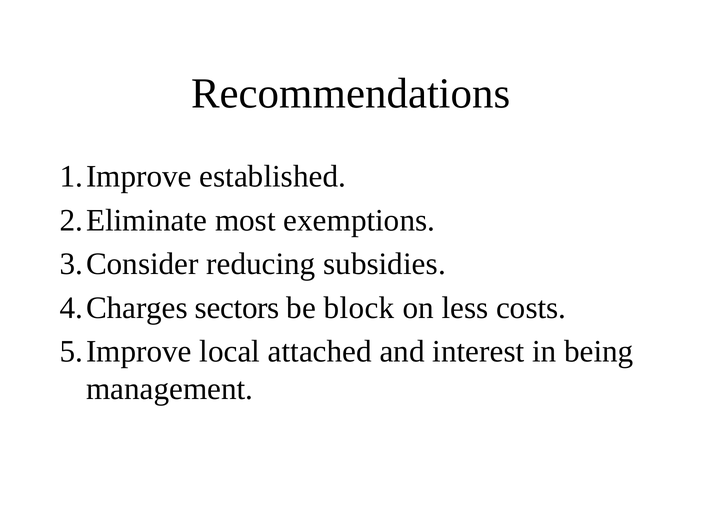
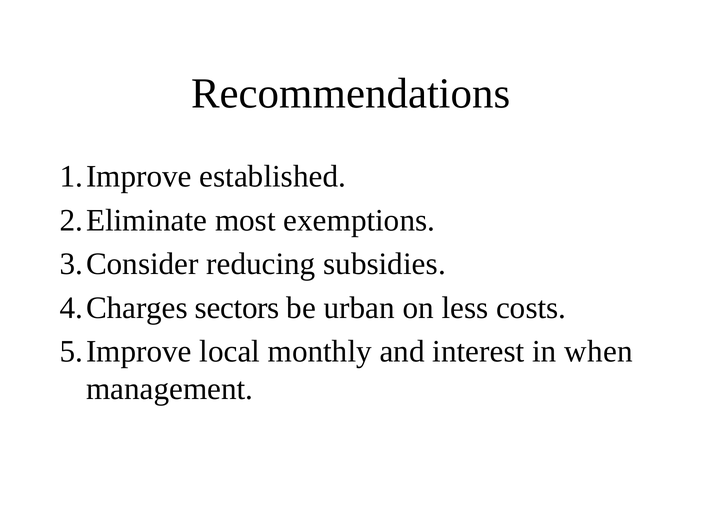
block: block -> urban
attached: attached -> monthly
being: being -> when
